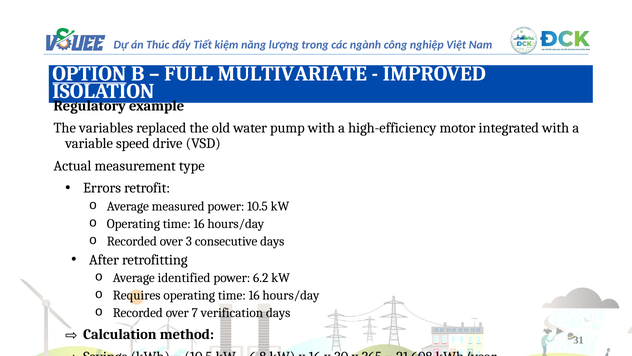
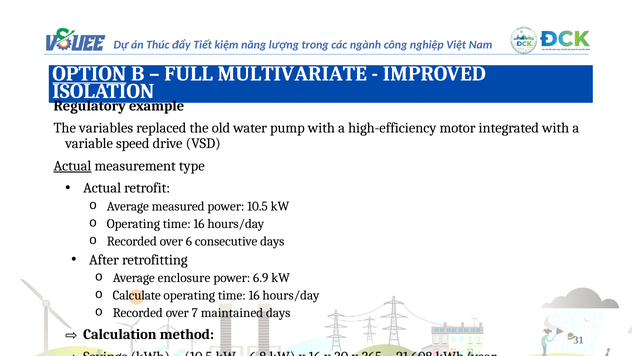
Actual at (72, 166) underline: none -> present
Errors at (102, 188): Errors -> Actual
3: 3 -> 6
identified: identified -> enclosure
6.2: 6.2 -> 6.9
Requires: Requires -> Calculate
verification: verification -> maintained
